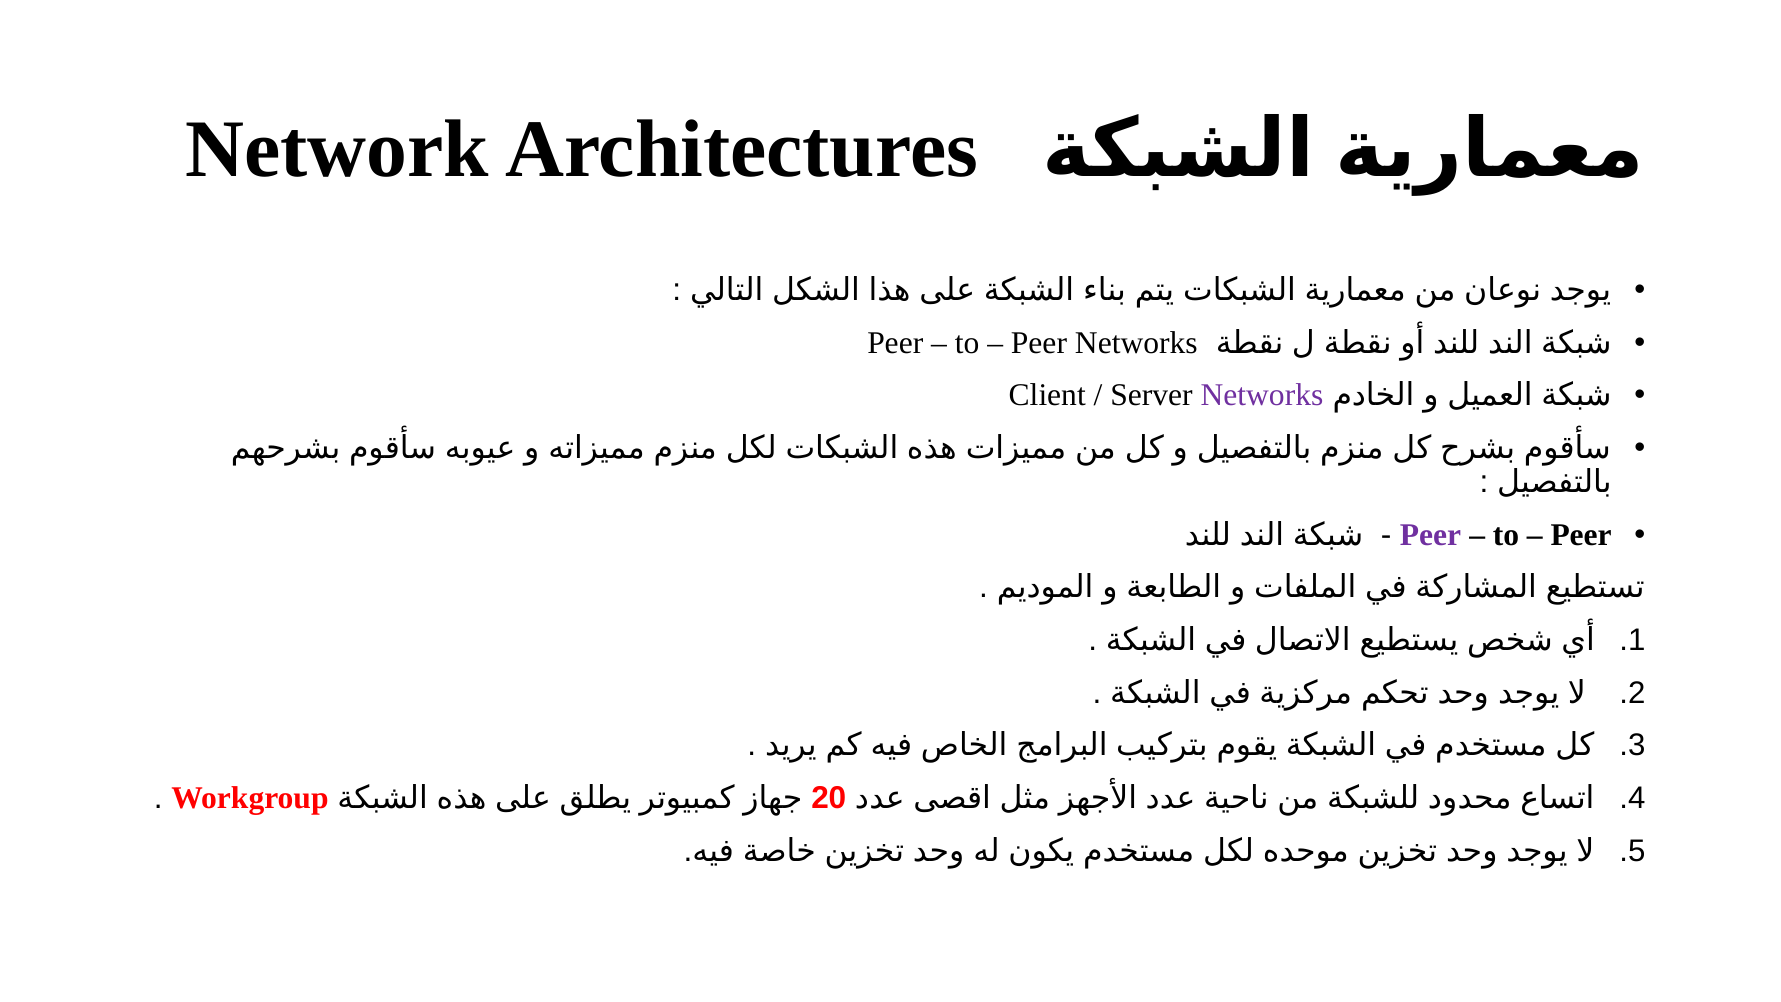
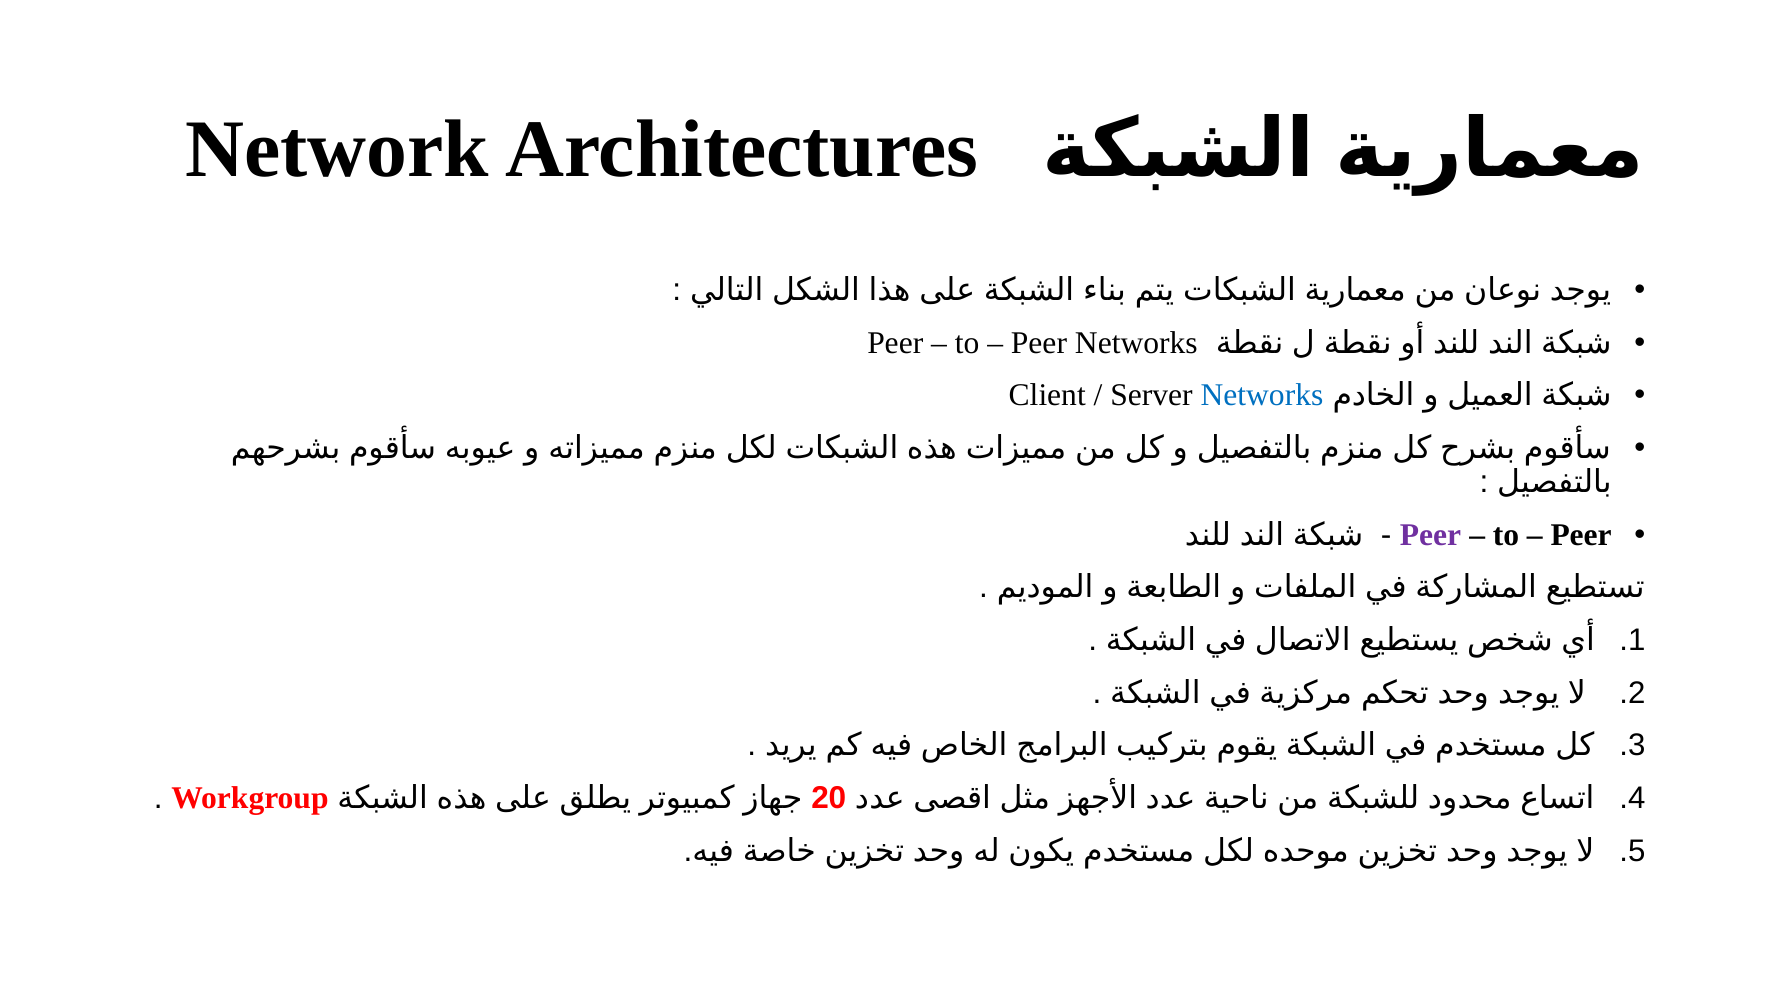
Networks at (1262, 395) colour: purple -> blue
